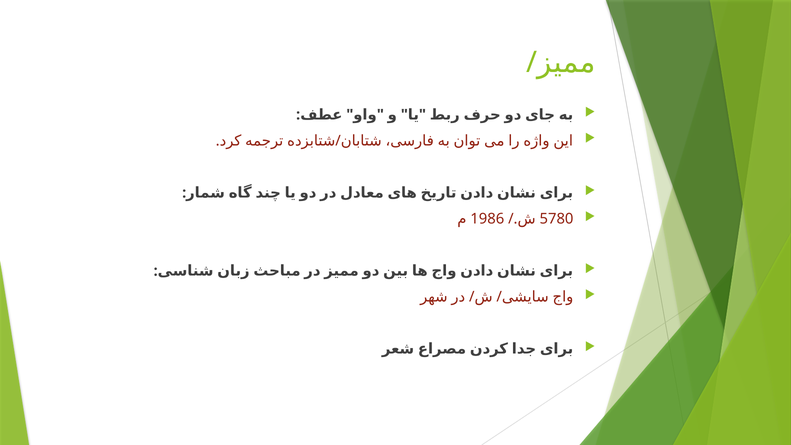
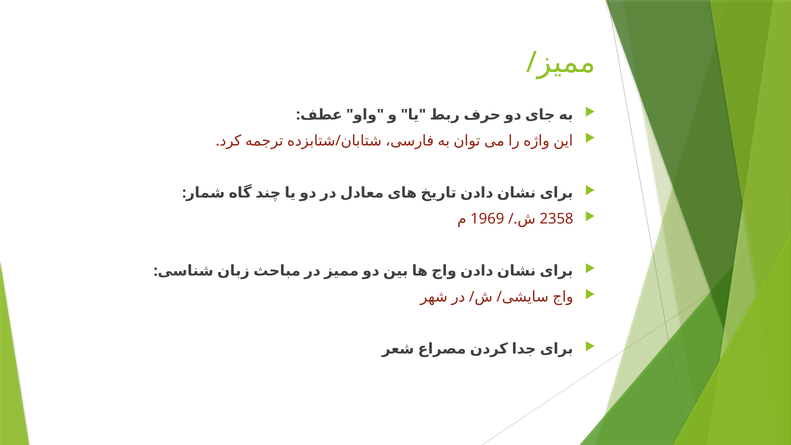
1986: 1986 -> 1969
5780: 5780 -> 2358
